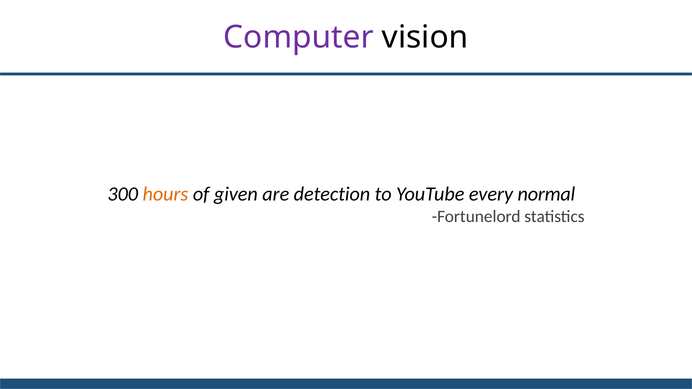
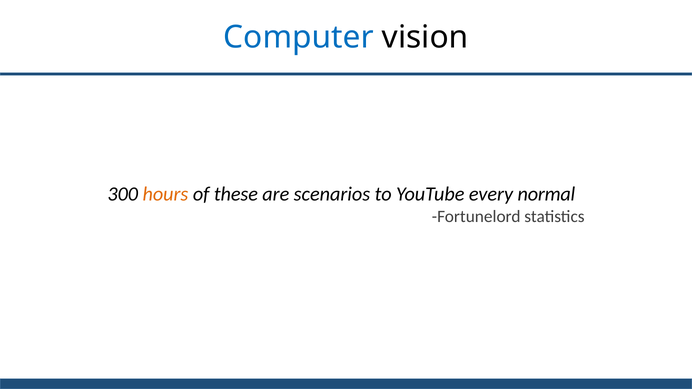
Computer colour: purple -> blue
given: given -> these
detection: detection -> scenarios
